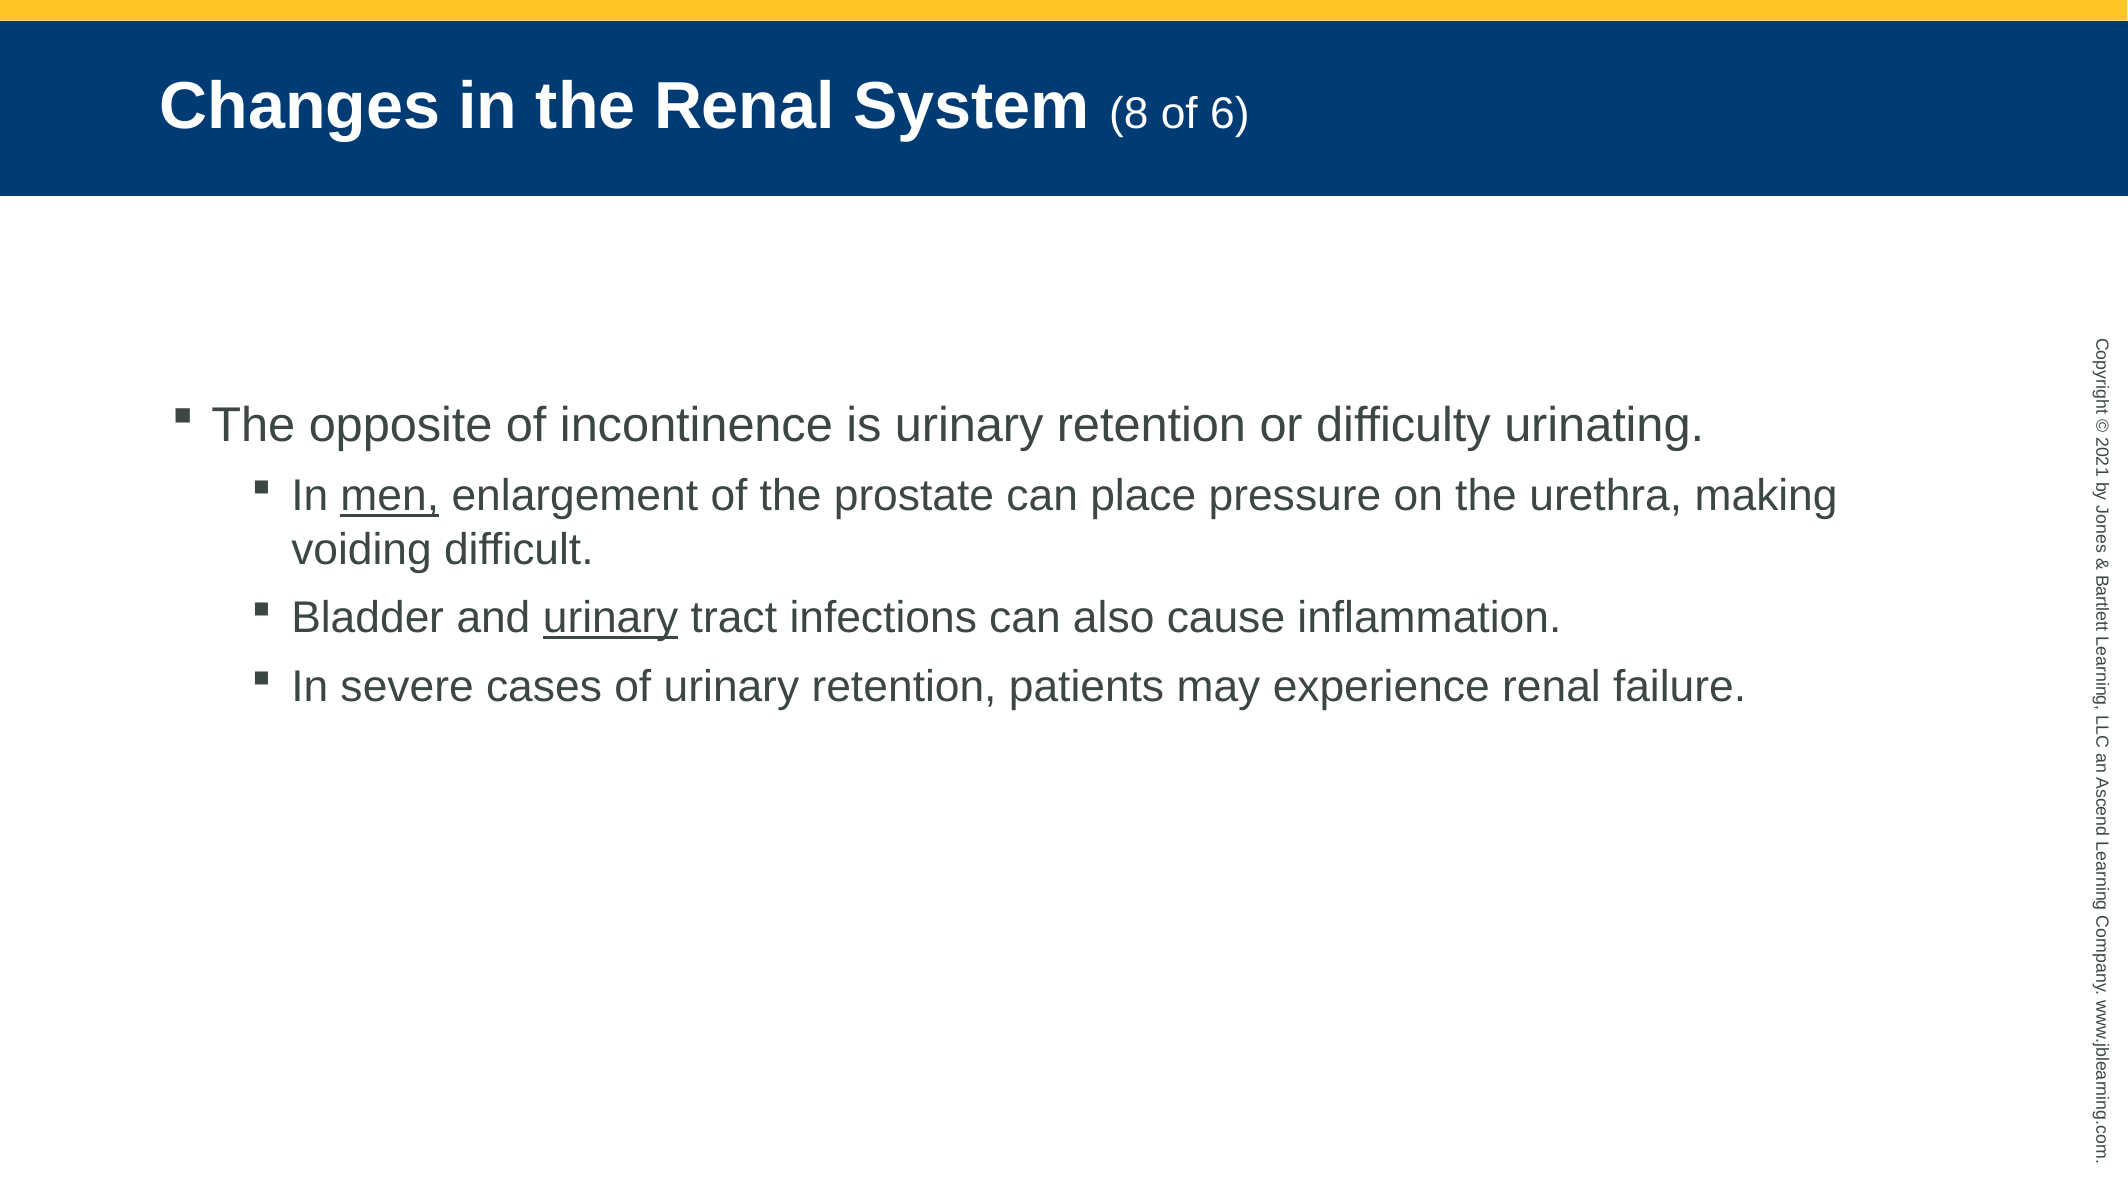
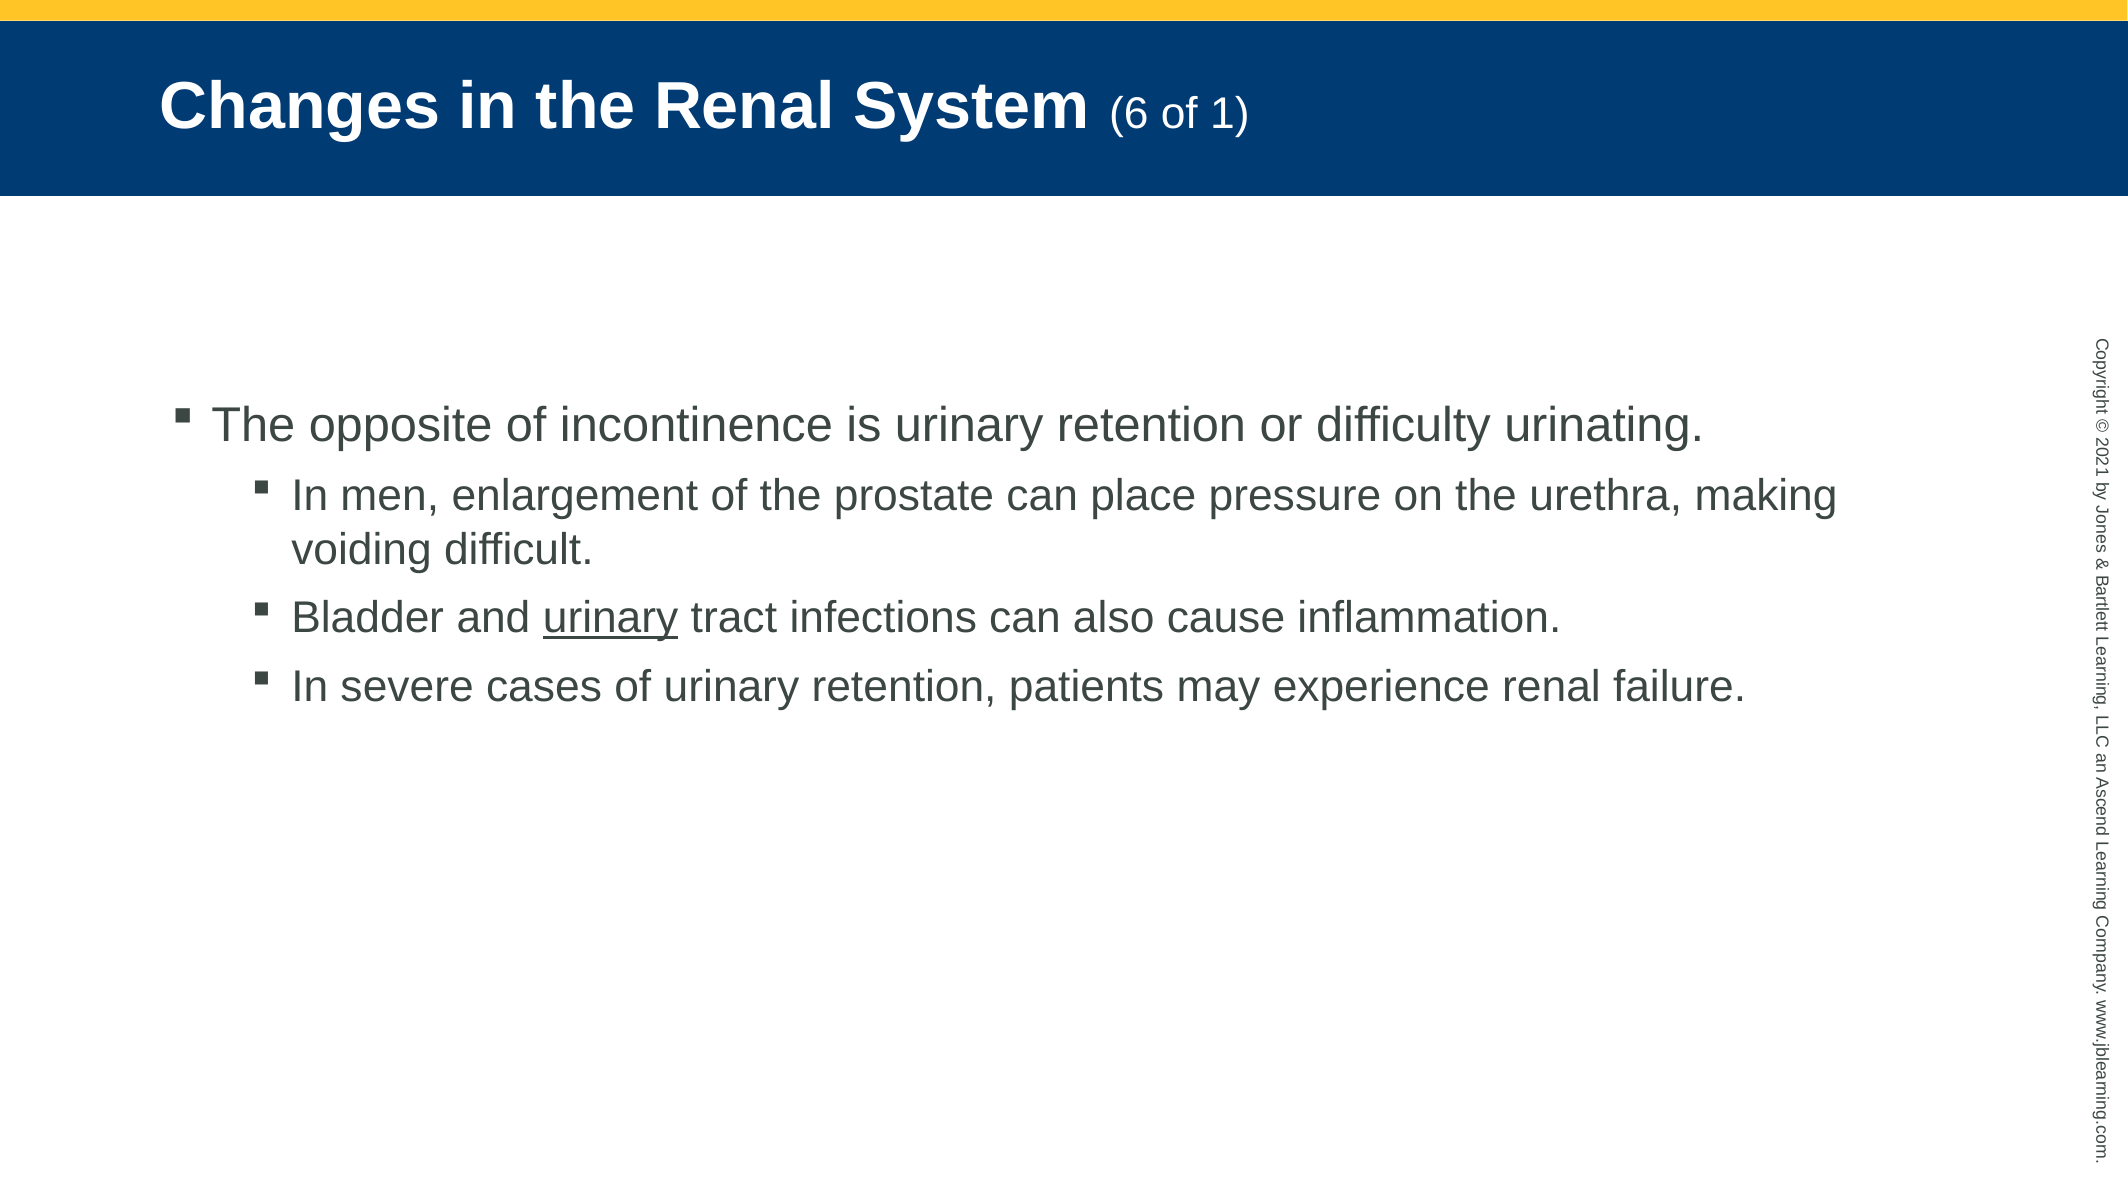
8: 8 -> 6
of 6: 6 -> 1
men underline: present -> none
